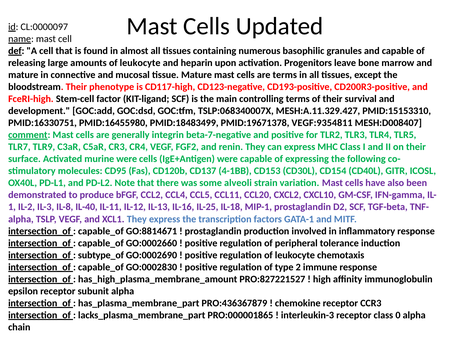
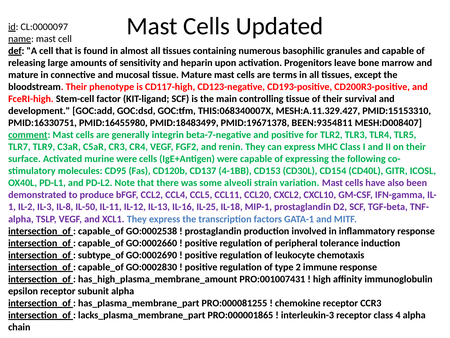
amounts of leukocyte: leukocyte -> sensitivity
controlling terms: terms -> tissue
TSLP:068340007X: TSLP:068340007X -> THIS:068340007X
VEGF:9354811: VEGF:9354811 -> BEEN:9354811
IL-40: IL-40 -> IL-50
GO:8814671: GO:8814671 -> GO:0002538
PRO:827221527: PRO:827221527 -> PRO:001007431
PRO:436367879: PRO:436367879 -> PRO:000081255
0: 0 -> 4
